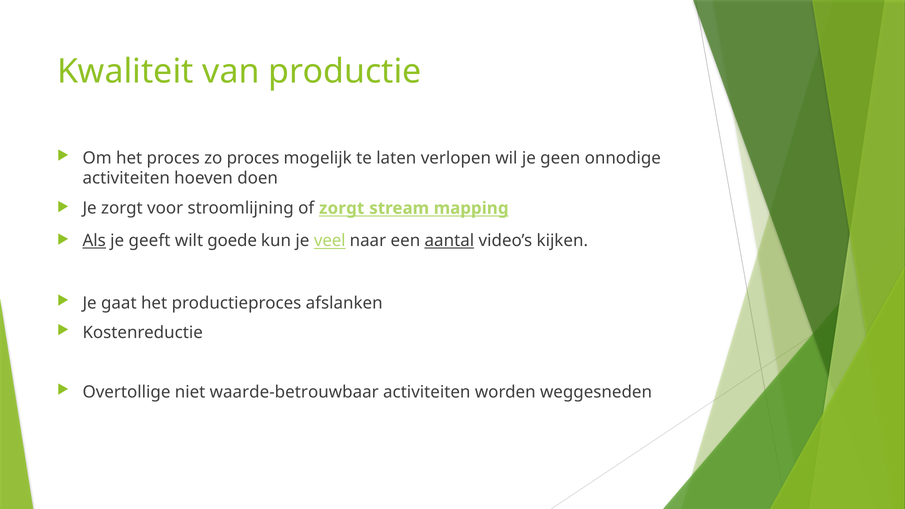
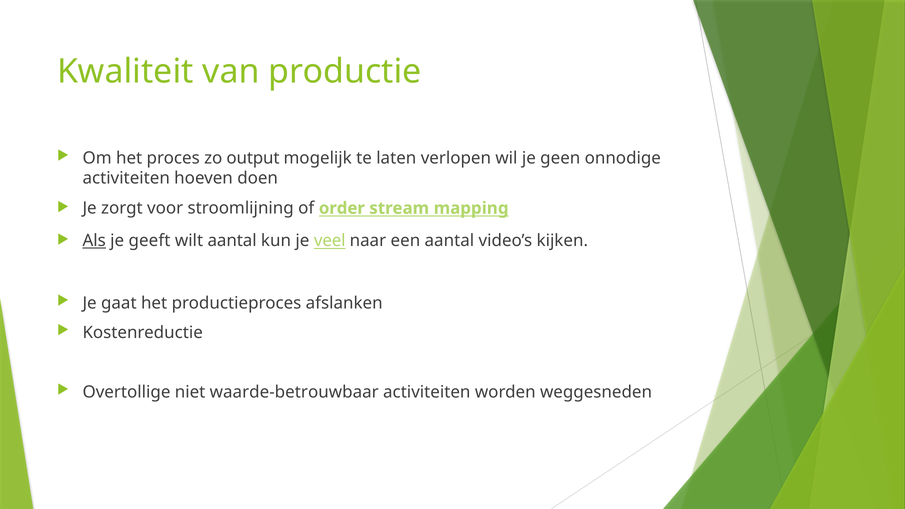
zo proces: proces -> output
of zorgt: zorgt -> order
wilt goede: goede -> aantal
aantal at (449, 241) underline: present -> none
